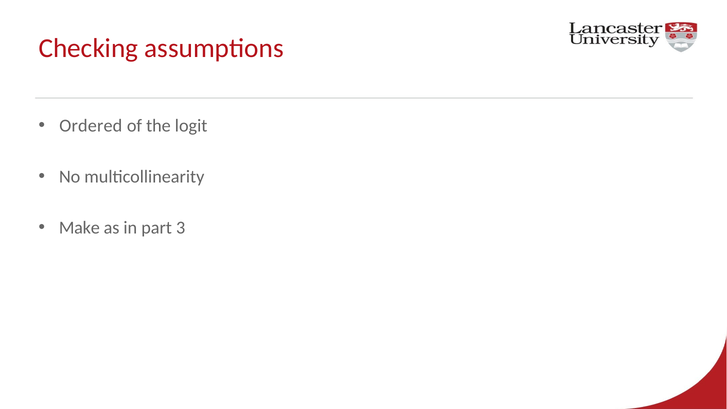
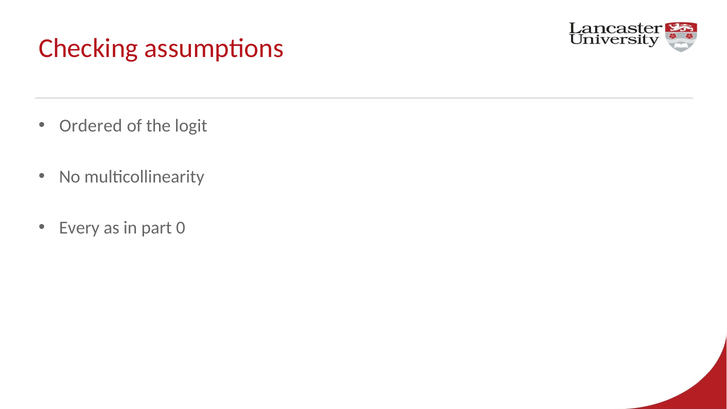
Make: Make -> Every
3: 3 -> 0
